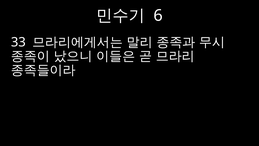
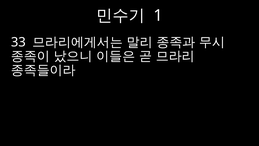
6: 6 -> 1
